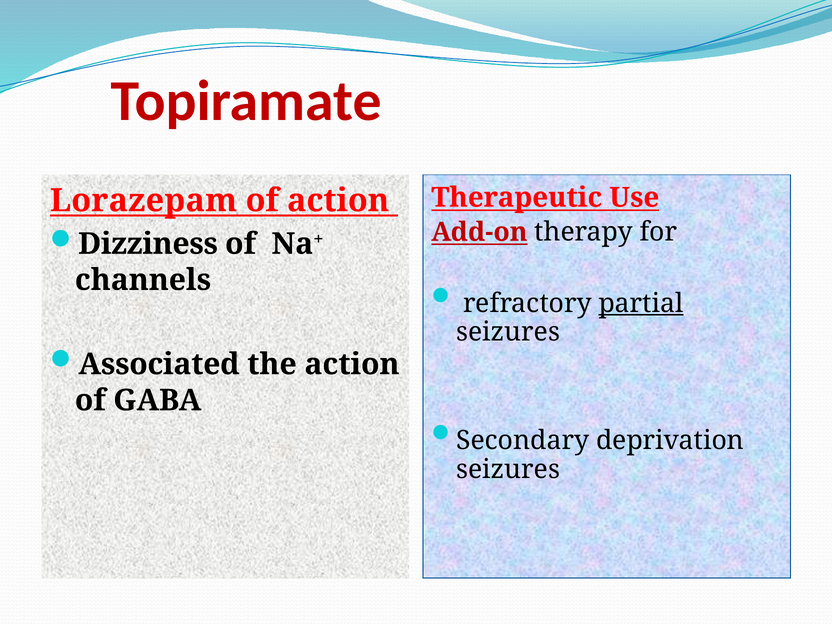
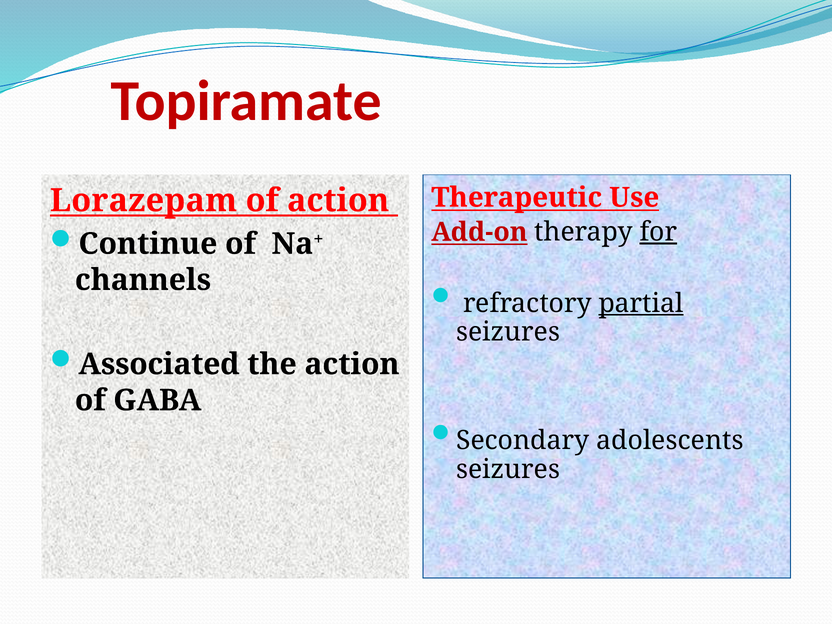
for underline: none -> present
Dizziness: Dizziness -> Continue
deprivation: deprivation -> adolescents
